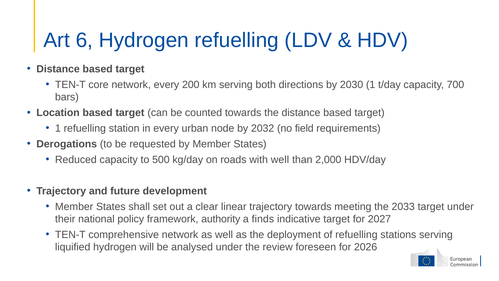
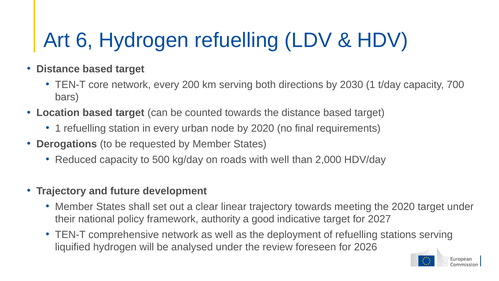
by 2032: 2032 -> 2020
field: field -> final
the 2033: 2033 -> 2020
finds: finds -> good
